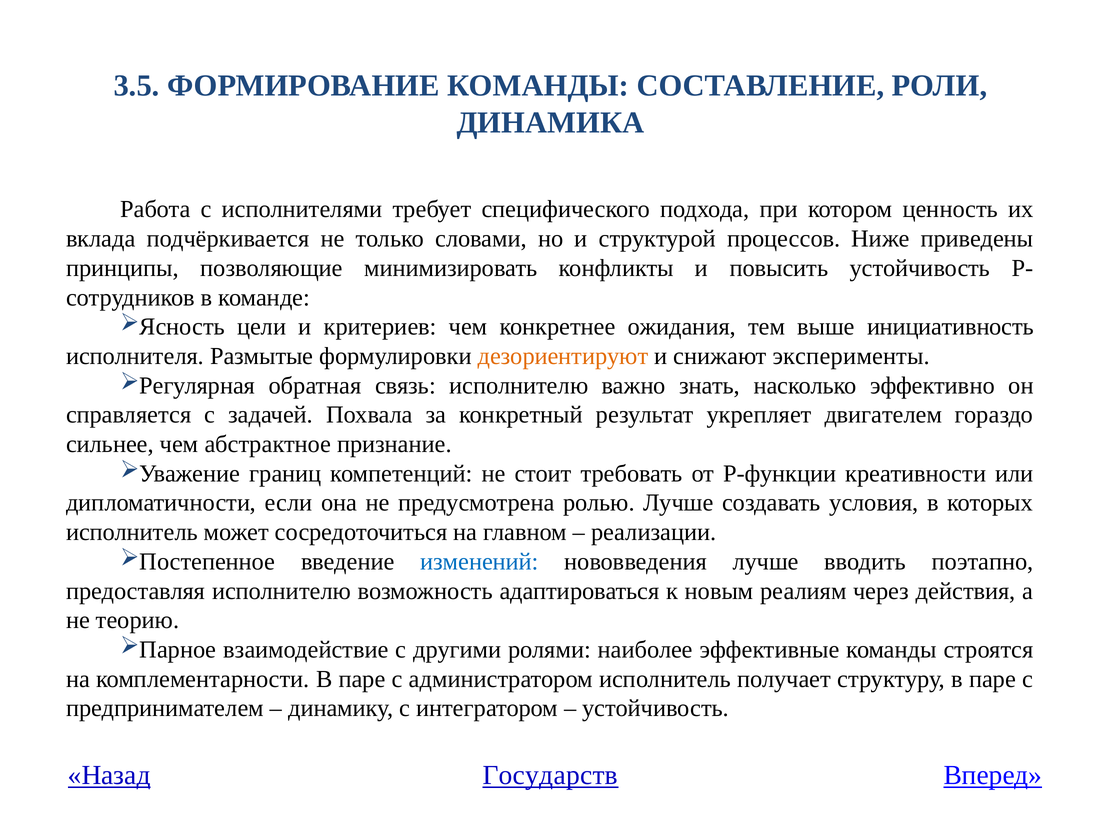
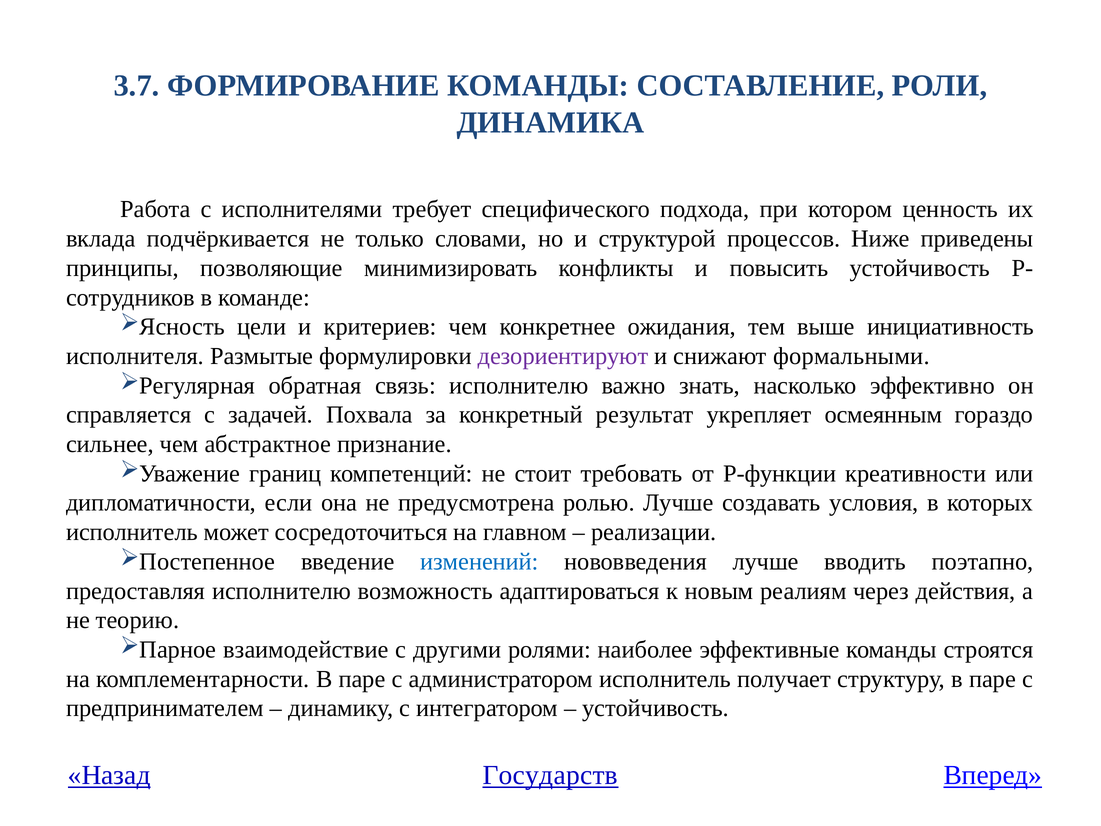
3.5: 3.5 -> 3.7
дезориентируют colour: orange -> purple
эксперименты: эксперименты -> формальными
двигателем: двигателем -> осмеянным
